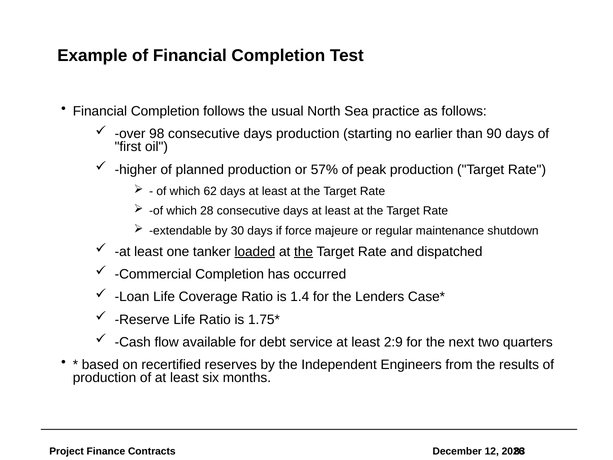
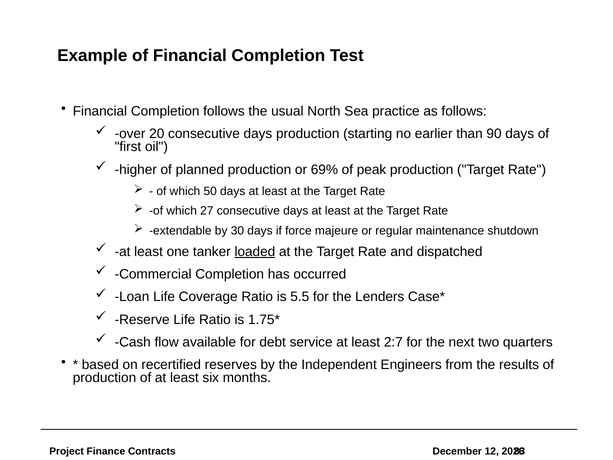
98: 98 -> 20
57%: 57% -> 69%
62: 62 -> 50
28: 28 -> 27
the at (304, 251) underline: present -> none
1.4: 1.4 -> 5.5
2:9: 2:9 -> 2:7
